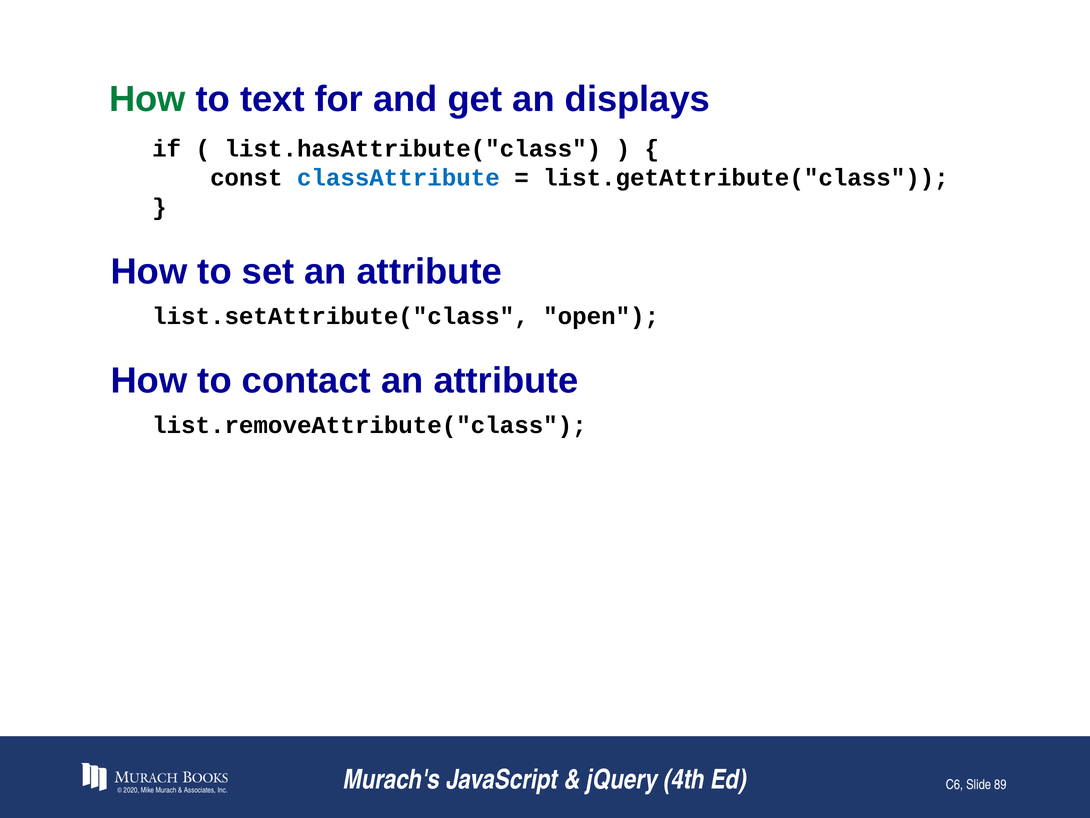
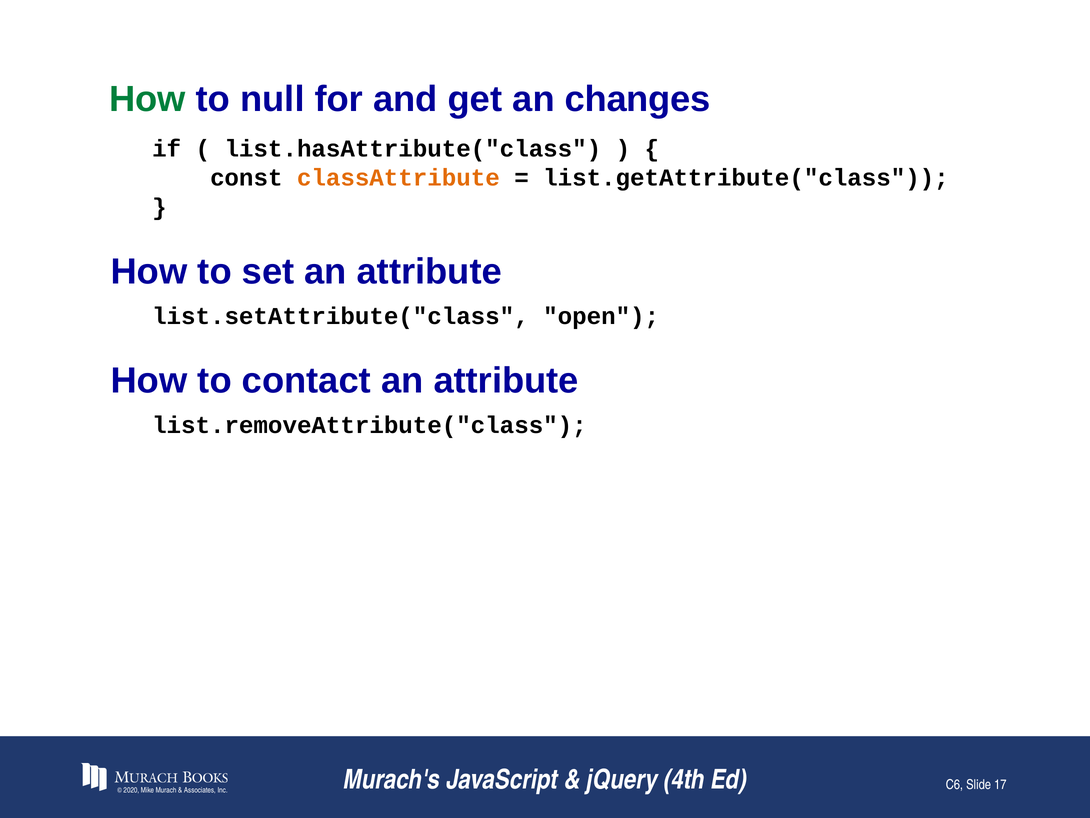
text: text -> null
displays: displays -> changes
classAttribute colour: blue -> orange
89: 89 -> 17
